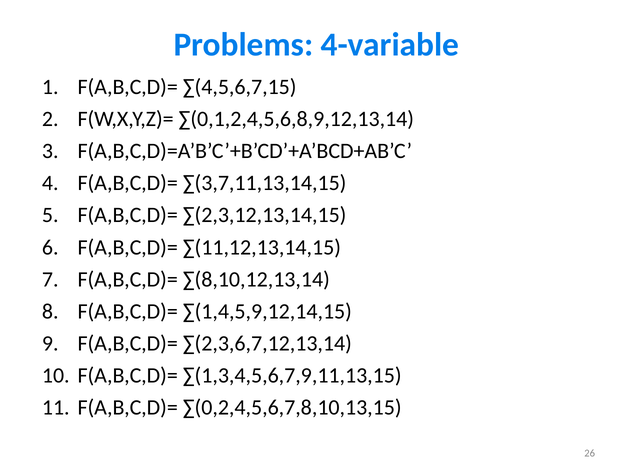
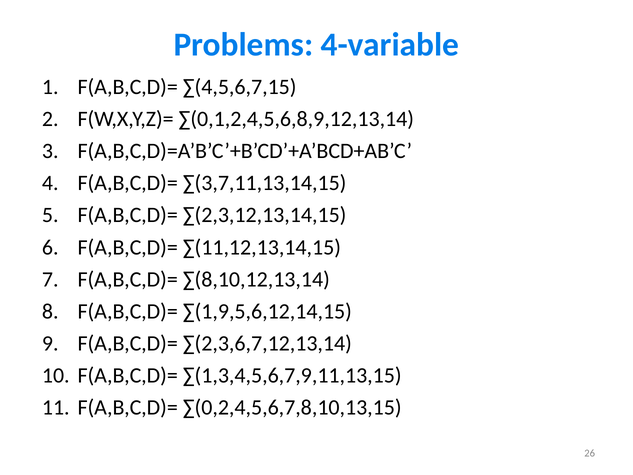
∑(1,4,5,9,12,14,15: ∑(1,4,5,9,12,14,15 -> ∑(1,9,5,6,12,14,15
